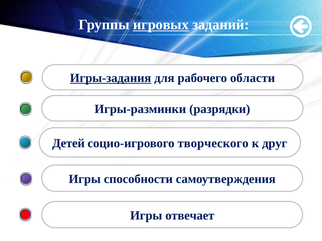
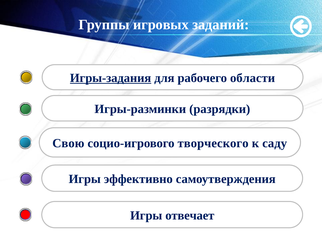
игровых underline: present -> none
Детей: Детей -> Свою
друг: друг -> саду
способности: способности -> эффективно
